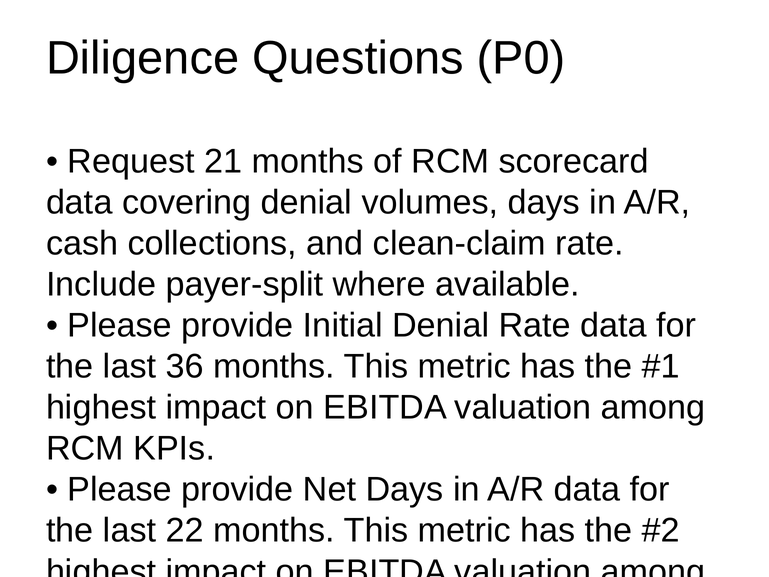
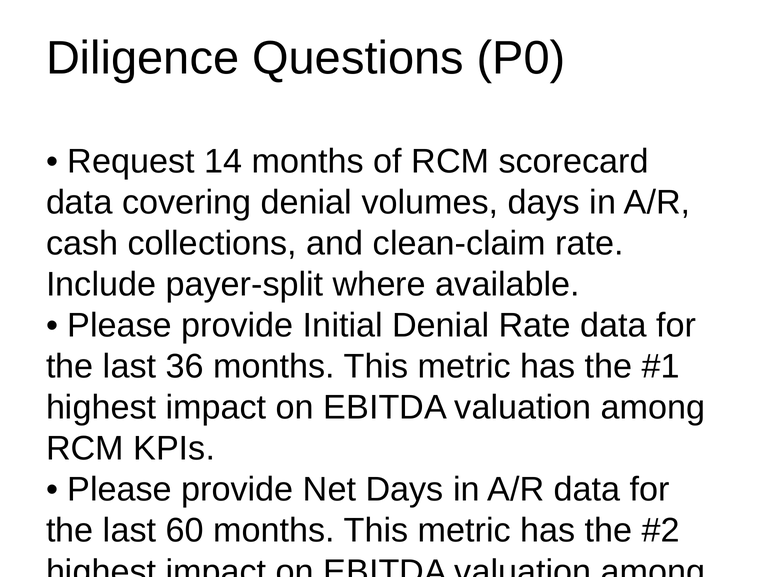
21: 21 -> 14
22: 22 -> 60
